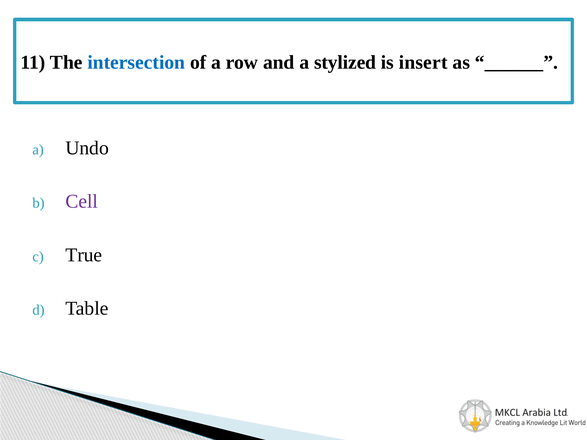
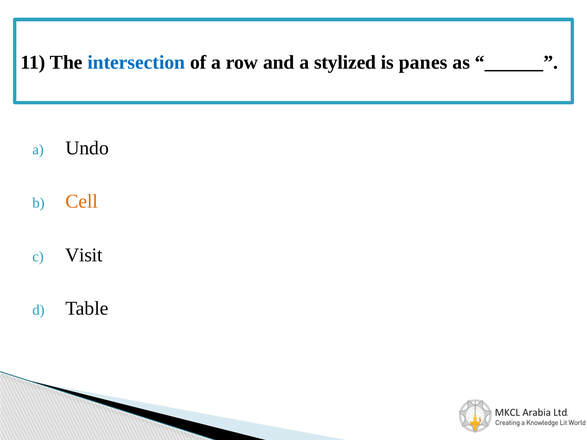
insert: insert -> panes
Cell colour: purple -> orange
True: True -> Visit
